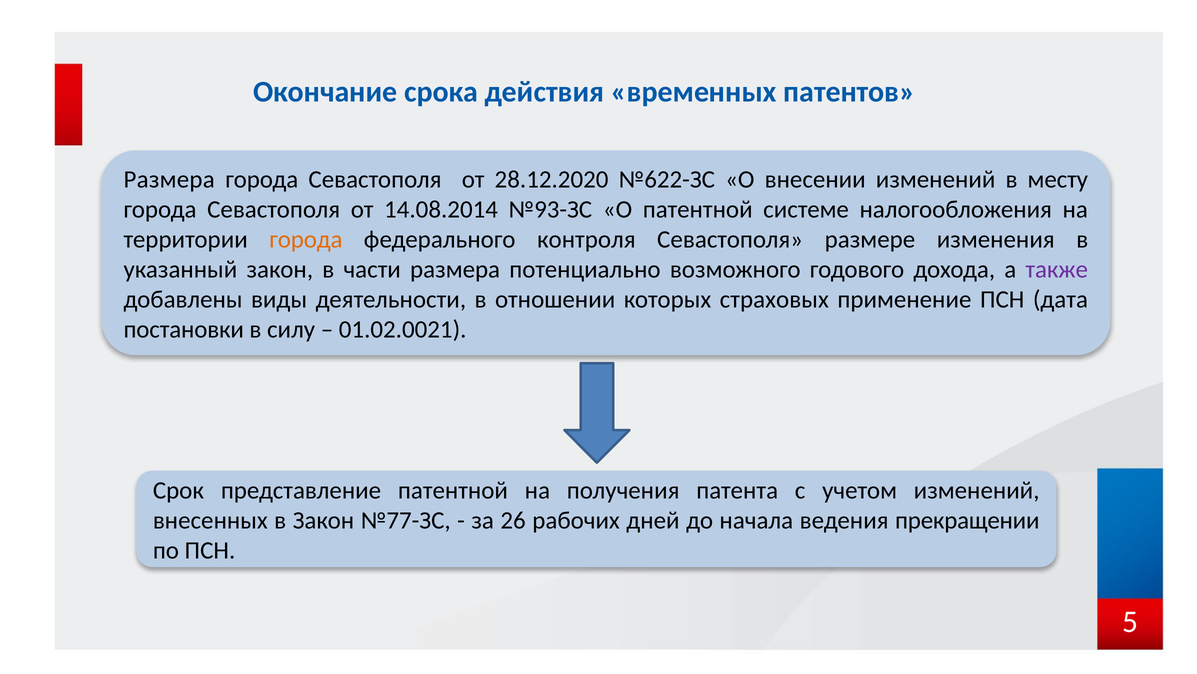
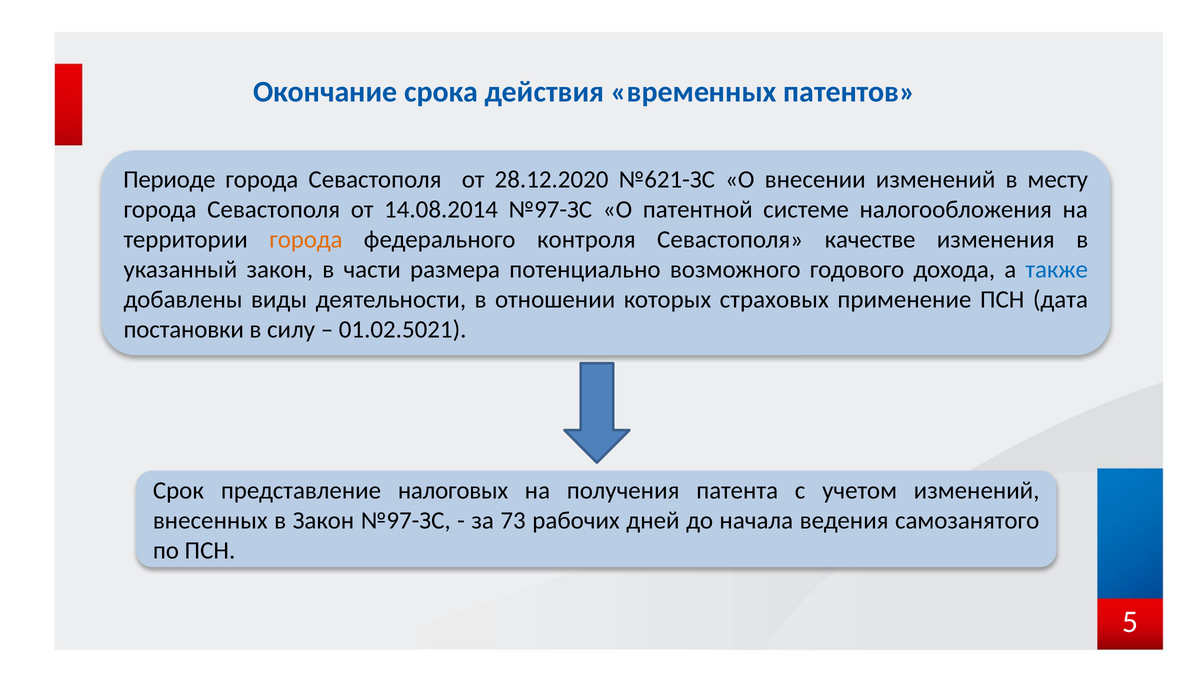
Размера at (169, 179): Размера -> Периоде
№622-ЗС: №622-ЗС -> №621-ЗС
14.08.2014 №93-ЗС: №93-ЗС -> №97-ЗС
размере: размере -> качестве
также colour: purple -> blue
01.02.0021: 01.02.0021 -> 01.02.5021
представление патентной: патентной -> налоговых
Закон №77-ЗС: №77-ЗС -> №97-ЗС
26: 26 -> 73
прекращении: прекращении -> самозанятого
